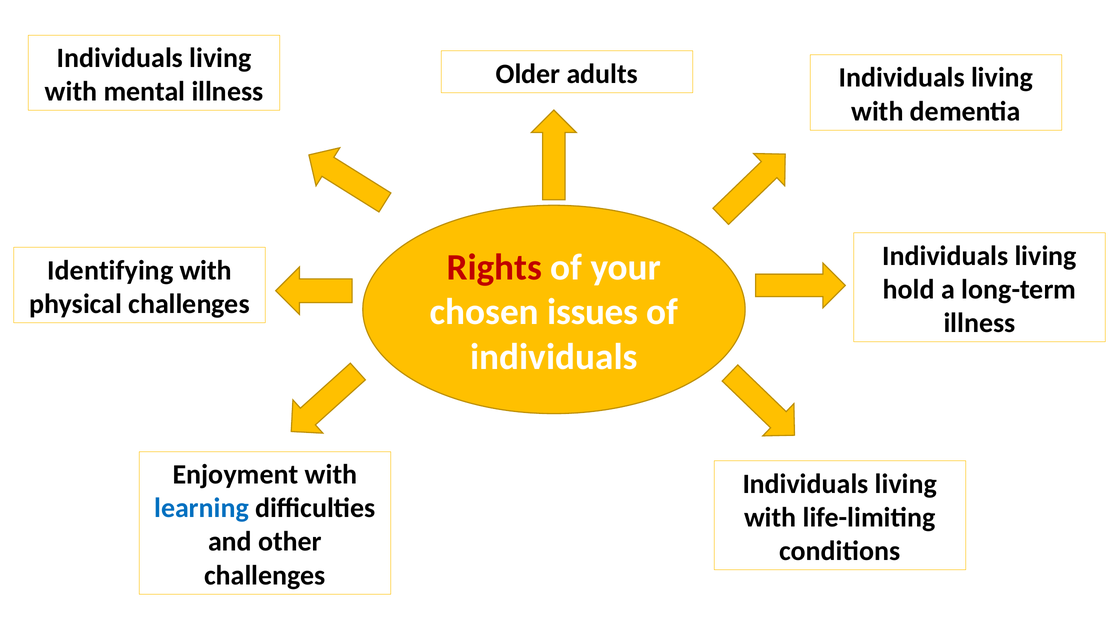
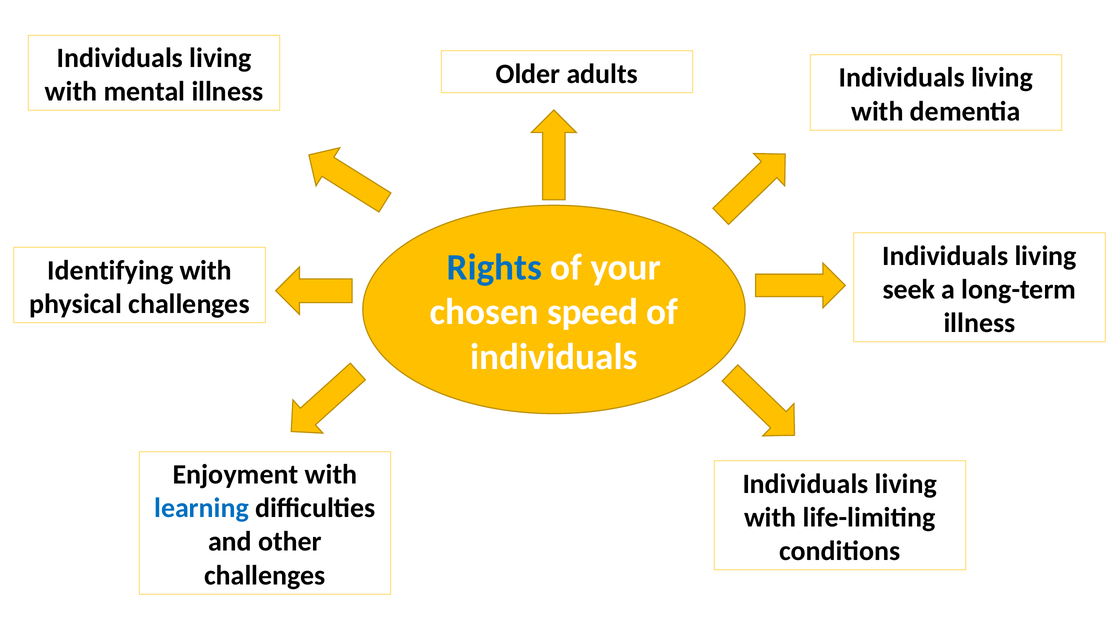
Rights colour: red -> blue
hold: hold -> seek
issues: issues -> speed
